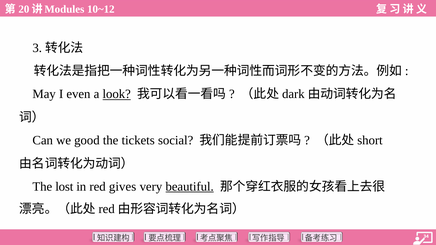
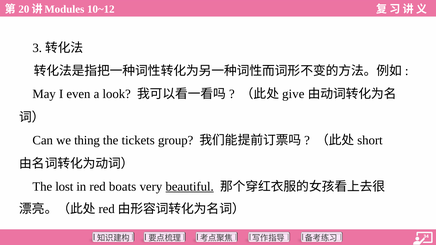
look underline: present -> none
dark: dark -> give
good: good -> thing
social: social -> group
gives: gives -> boats
